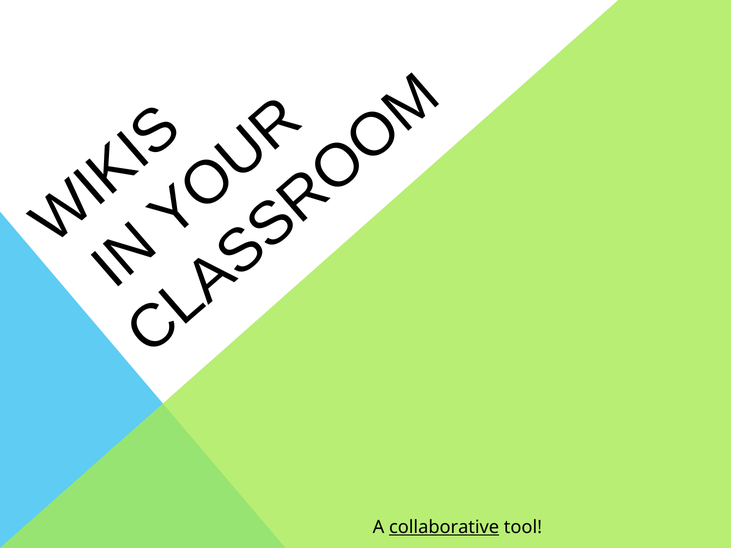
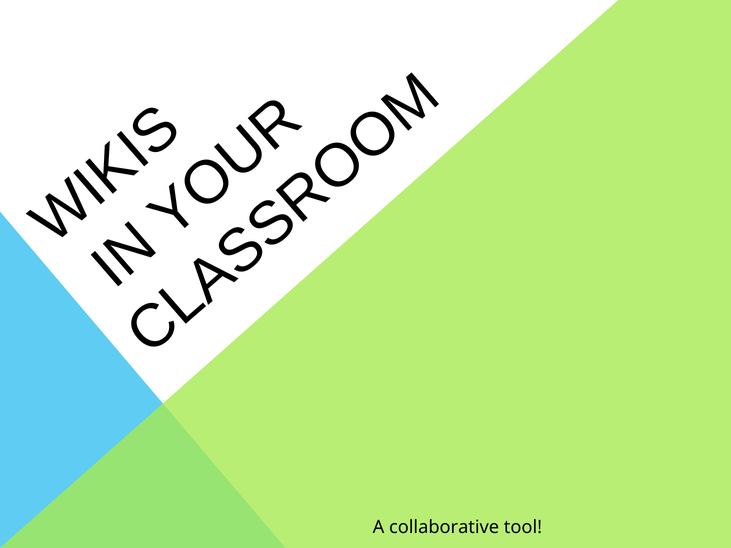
collaborative underline: present -> none
